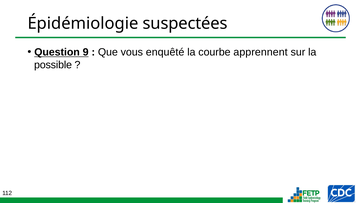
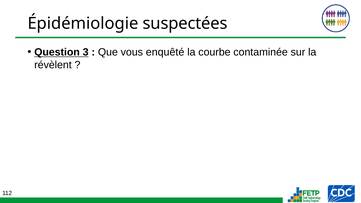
9: 9 -> 3
apprennent: apprennent -> contaminée
possible: possible -> révèlent
